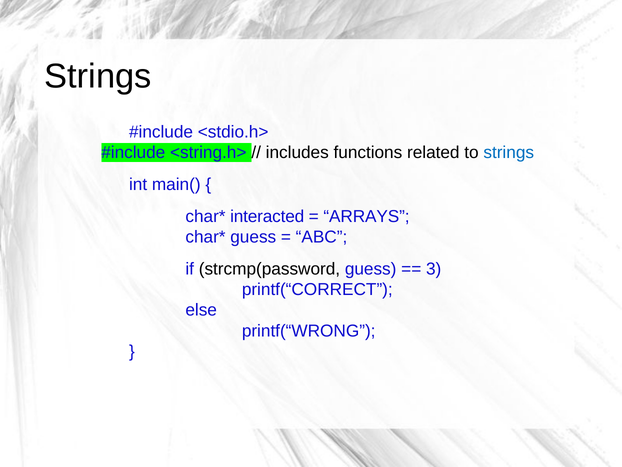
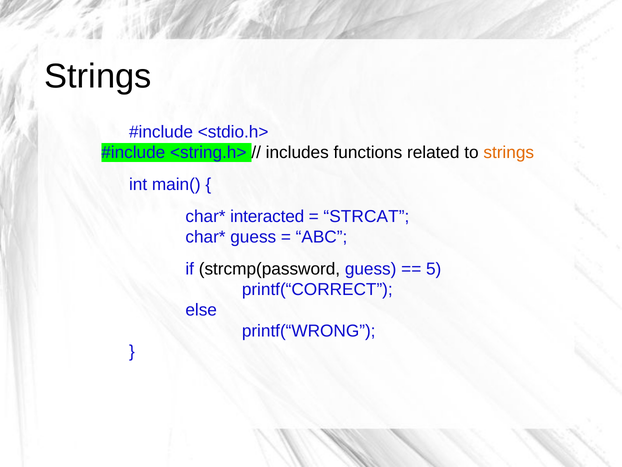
strings at (509, 152) colour: blue -> orange
ARRAYS: ARRAYS -> STRCAT
3: 3 -> 5
